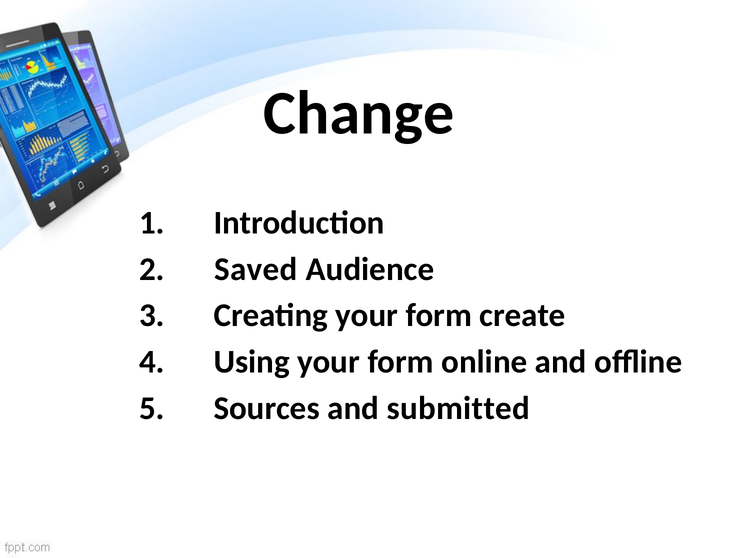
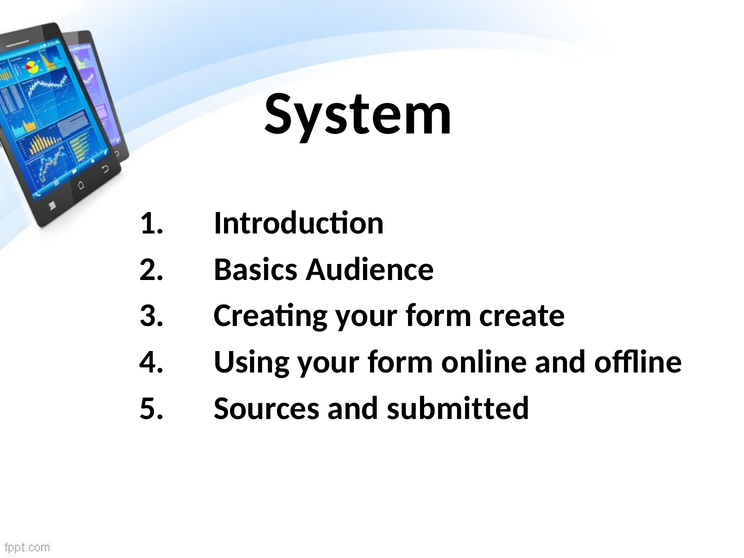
Change: Change -> System
Saved: Saved -> Basics
